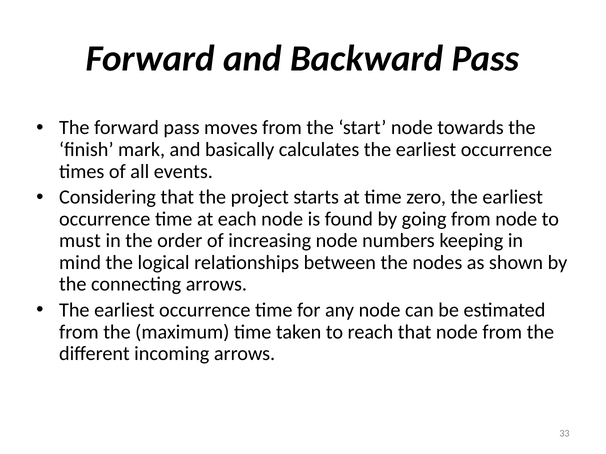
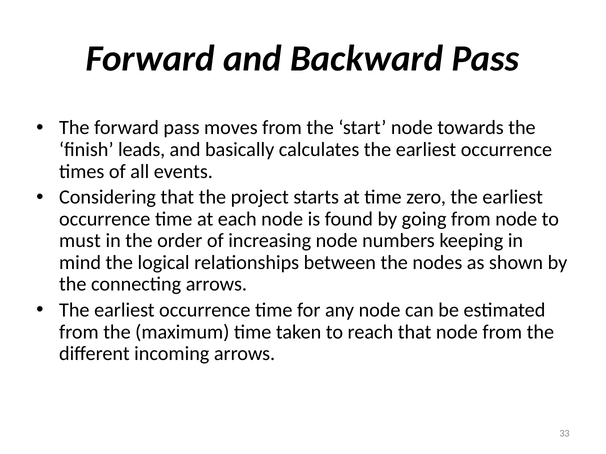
mark: mark -> leads
